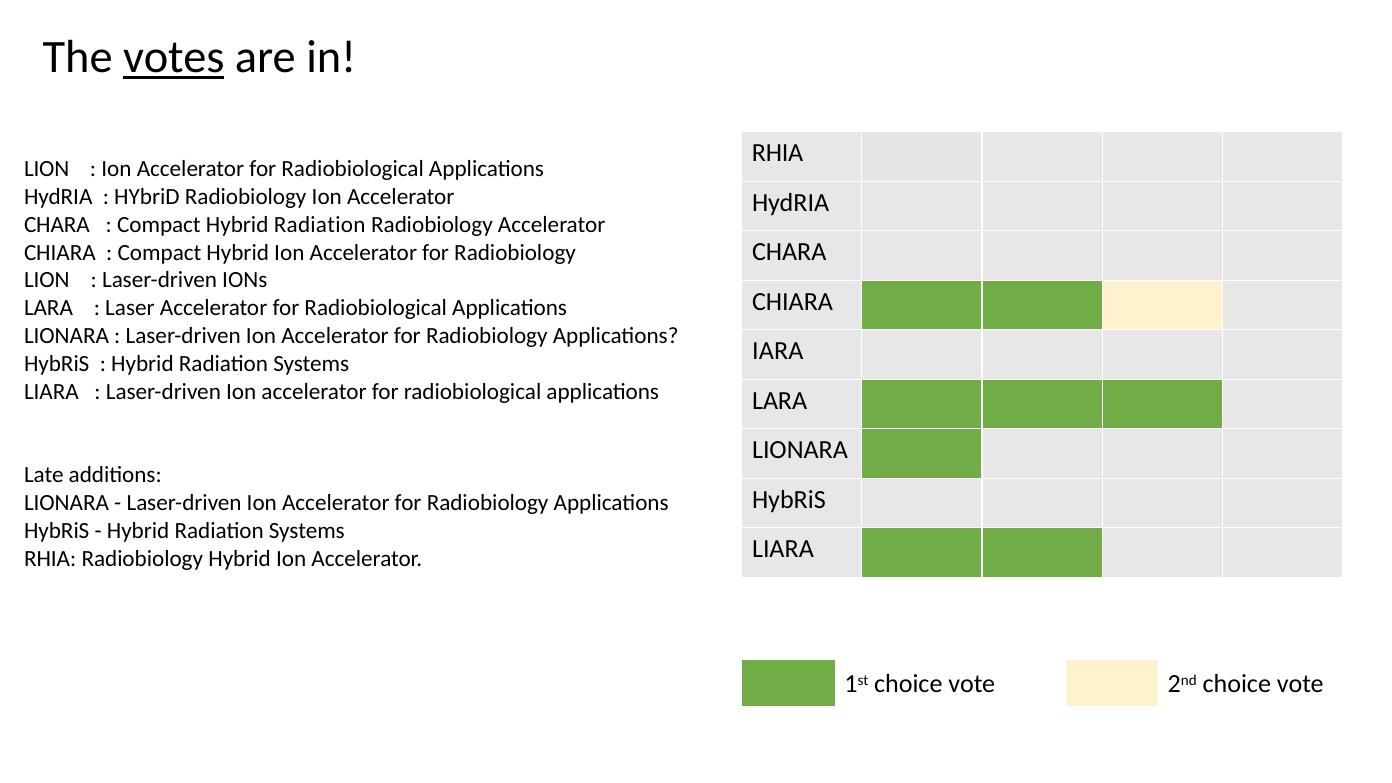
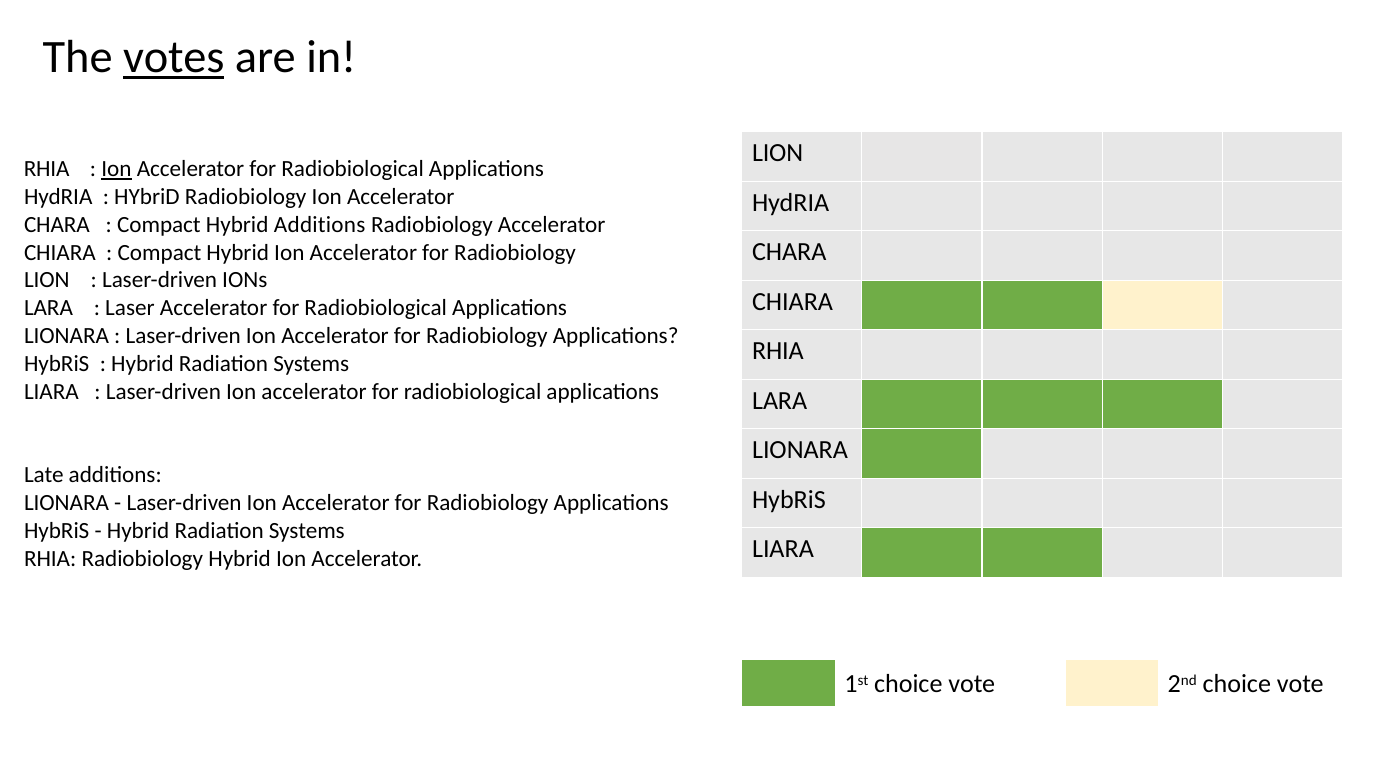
RHIA at (778, 153): RHIA -> LION
LION at (47, 169): LION -> RHIA
Ion at (116, 169) underline: none -> present
Compact Hybrid Radiation: Radiation -> Additions
IARA at (778, 351): IARA -> RHIA
